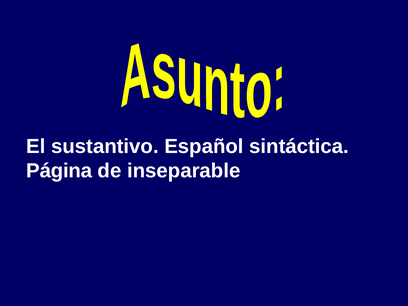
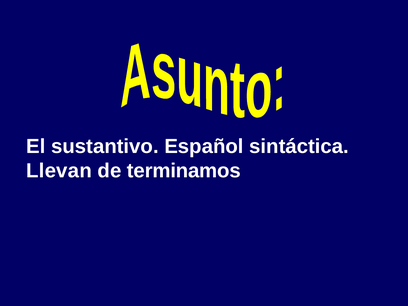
Página: Página -> Llevan
inseparable: inseparable -> terminamos
